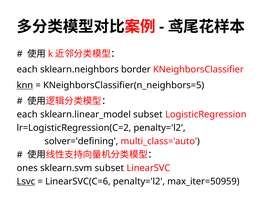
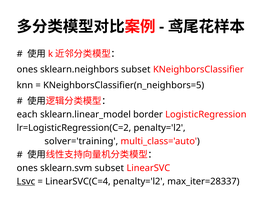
each at (27, 70): each -> ones
sklearn.neighbors border: border -> subset
knn underline: present -> none
sklearn.linear_model subset: subset -> border
solver='defining: solver='defining -> solver='training
LinearSVC(C=6: LinearSVC(C=6 -> LinearSVC(C=4
max_iter=50959: max_iter=50959 -> max_iter=28337
